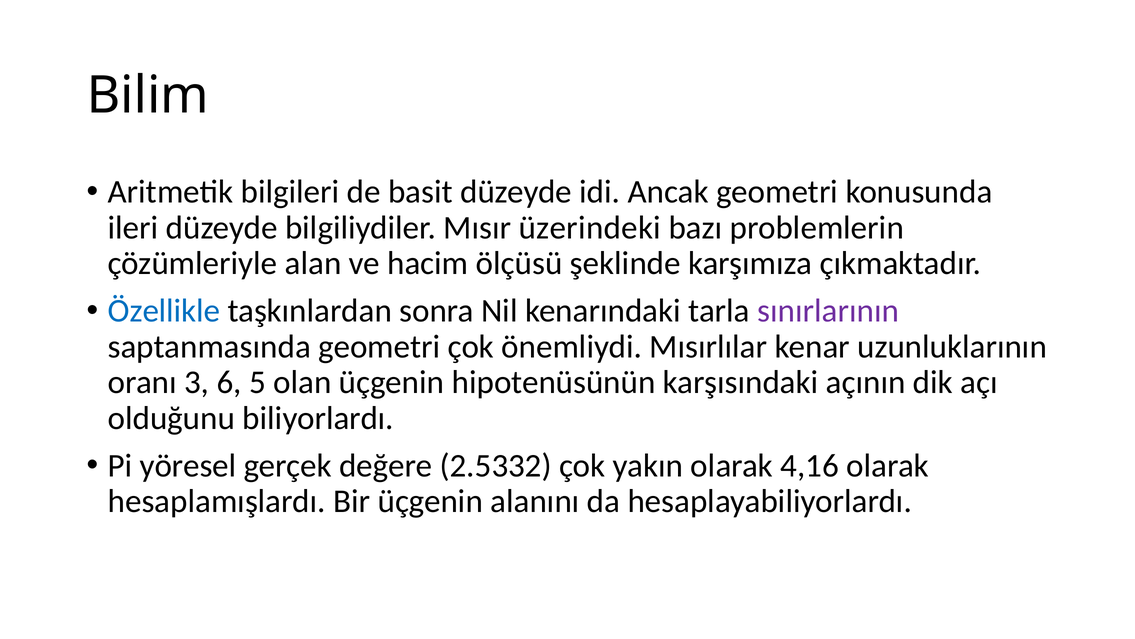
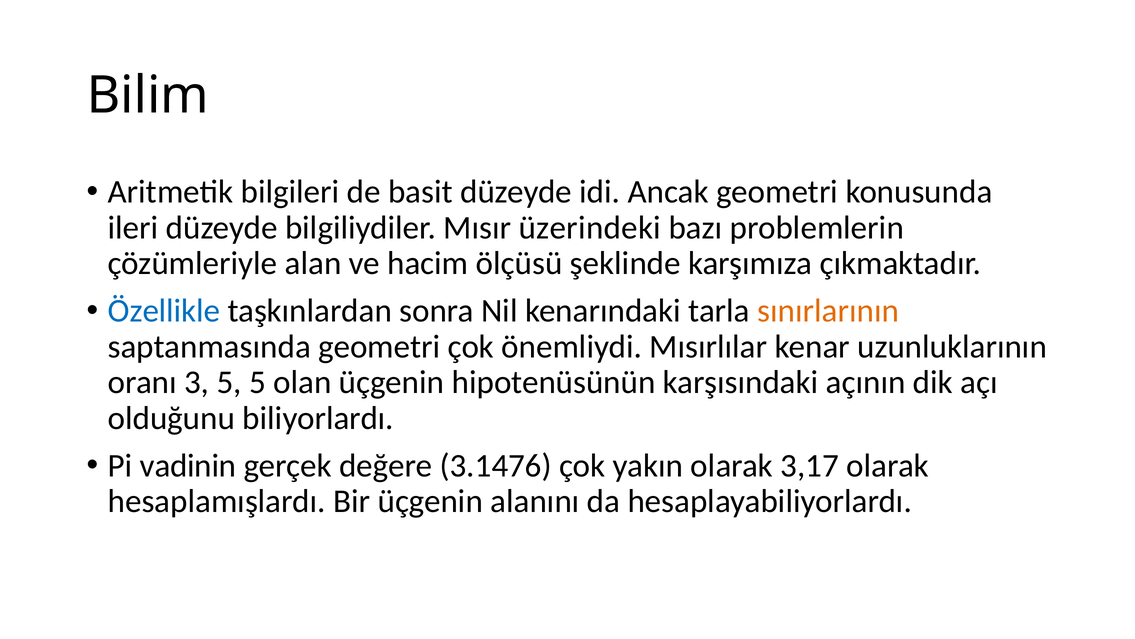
sınırlarının colour: purple -> orange
3 6: 6 -> 5
yöresel: yöresel -> vadinin
2.5332: 2.5332 -> 3.1476
4,16: 4,16 -> 3,17
